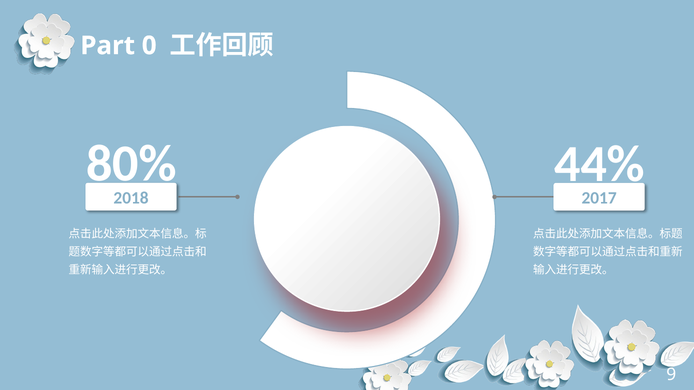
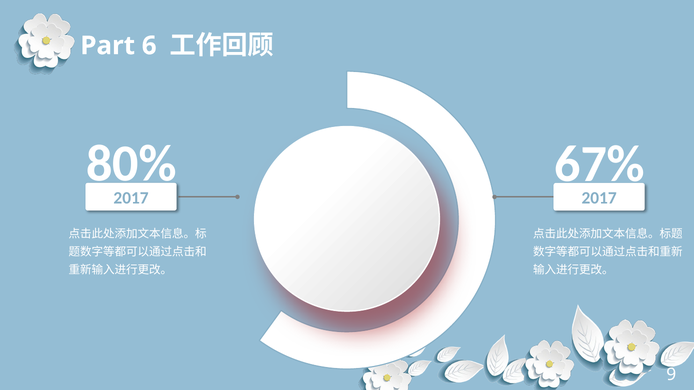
0: 0 -> 6
44%: 44% -> 67%
2018 at (131, 198): 2018 -> 2017
